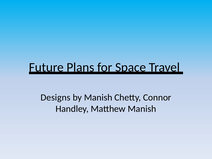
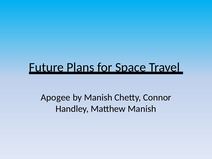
Designs: Designs -> Apogee
